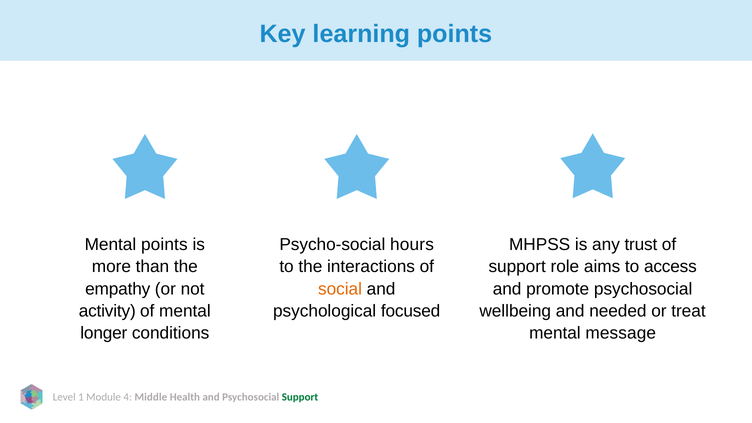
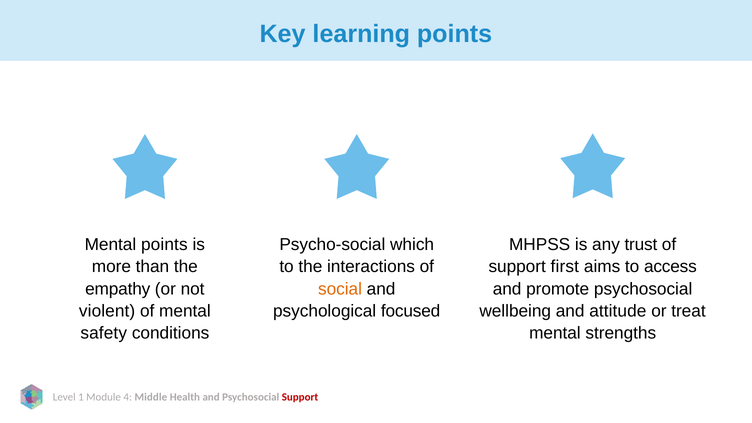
hours: hours -> which
role: role -> first
needed: needed -> attitude
activity: activity -> violent
longer: longer -> safety
message: message -> strengths
Support at (300, 397) colour: green -> red
